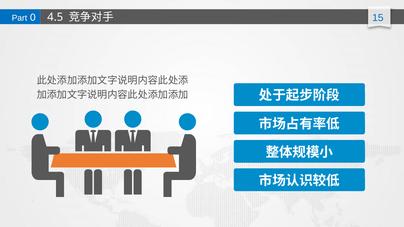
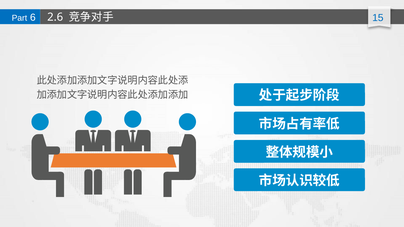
4.5: 4.5 -> 2.6
0: 0 -> 6
